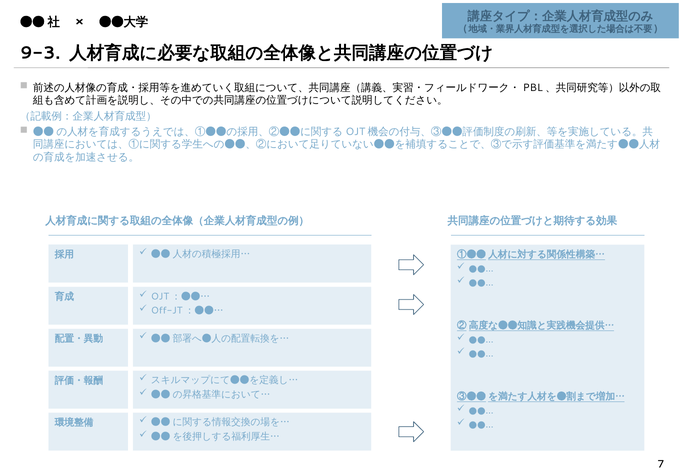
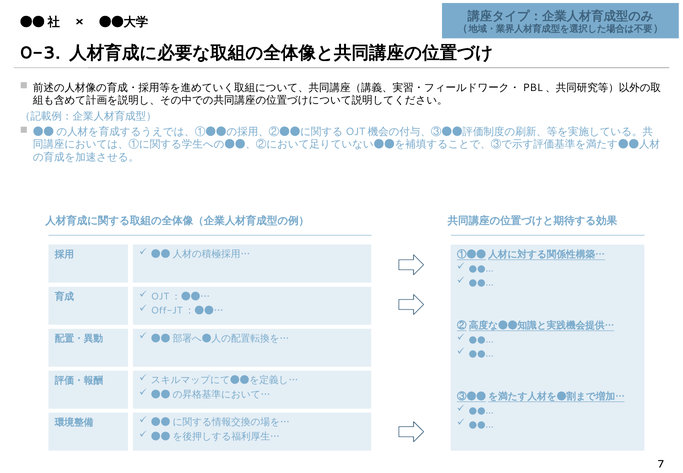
9-3: 9-3 -> 0-3
